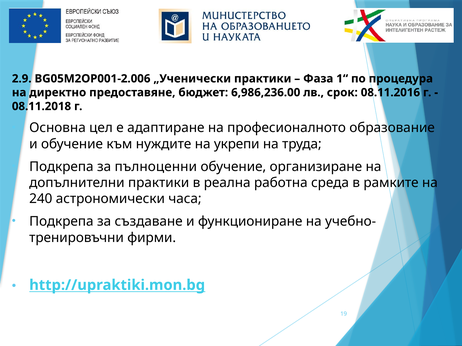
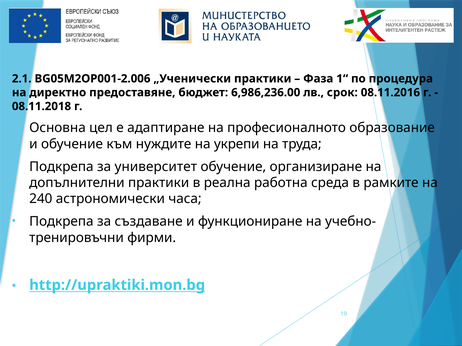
2.9: 2.9 -> 2.1
пълноценни: пълноценни -> университет
